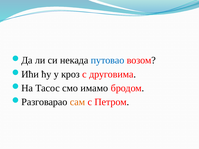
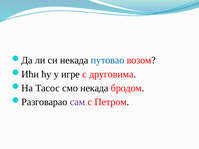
кроз: кроз -> игре
смо имамо: имамо -> некада
сам colour: orange -> purple
